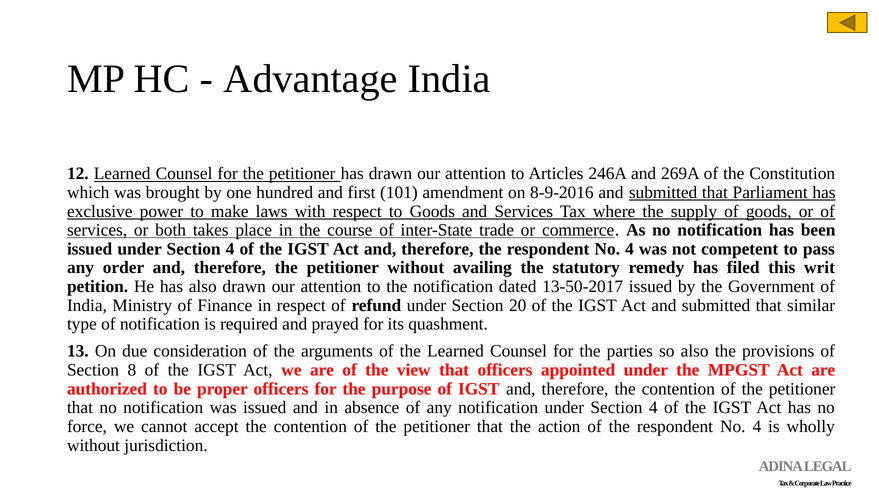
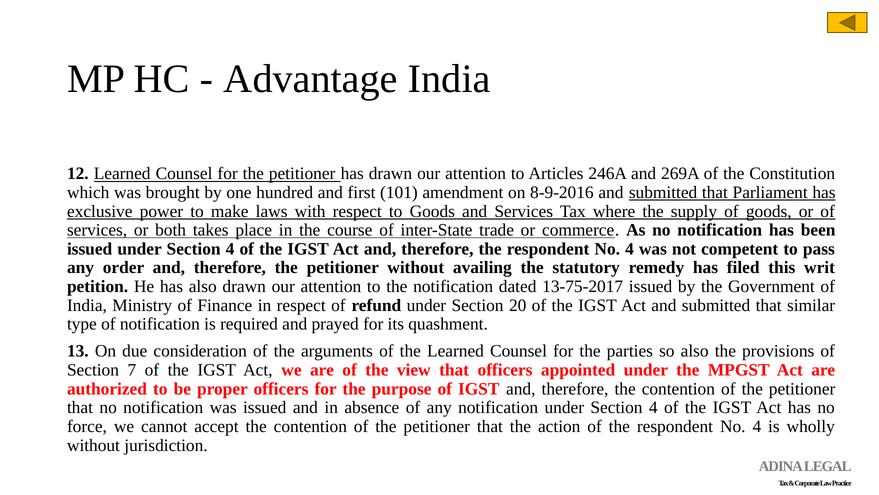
13-50-2017: 13-50-2017 -> 13-75-2017
8: 8 -> 7
